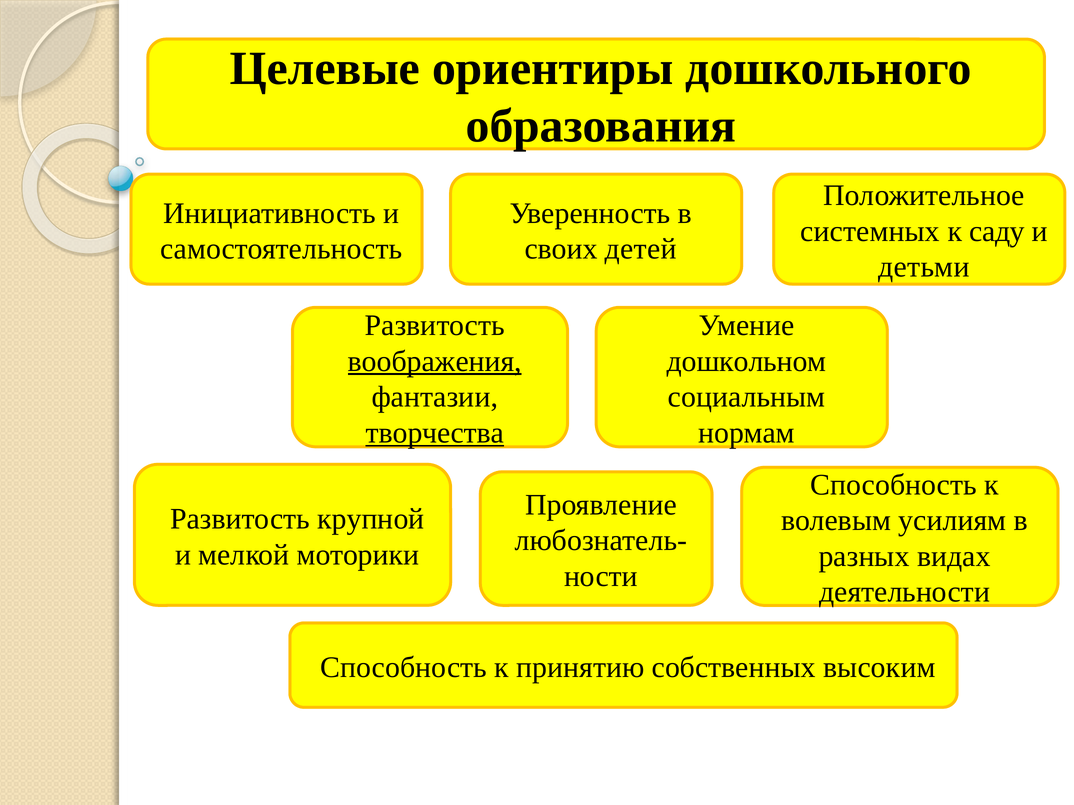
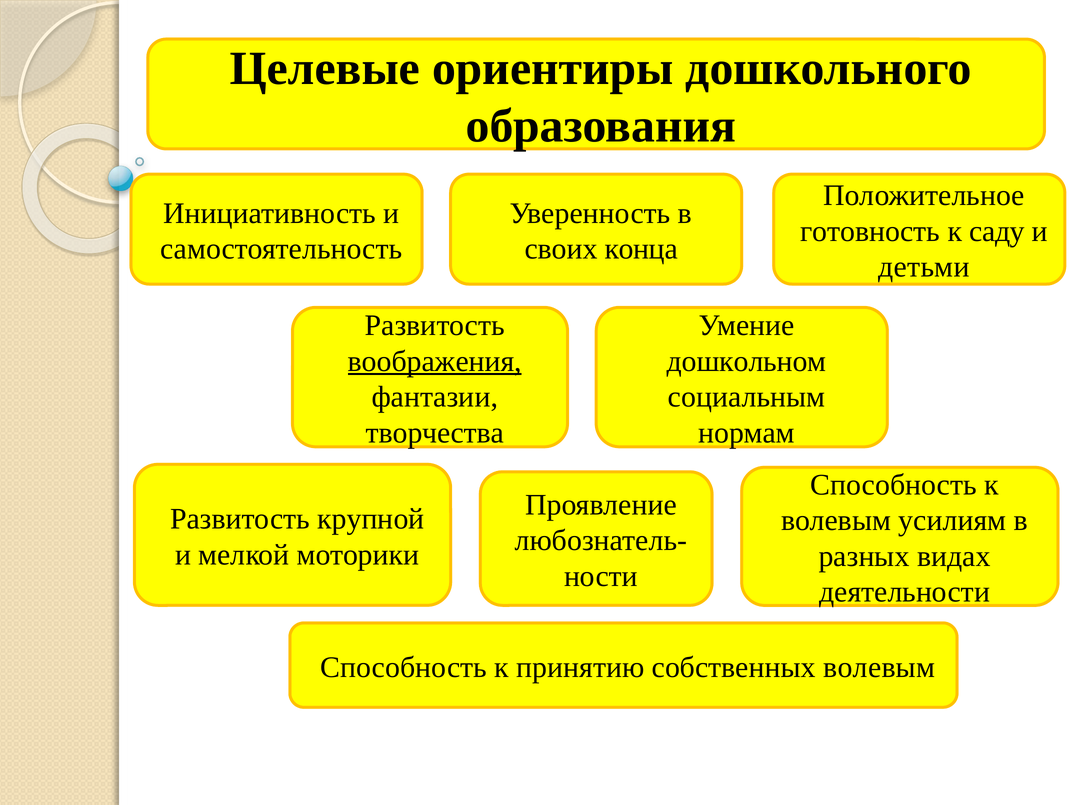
системных: системных -> готовность
детей: детей -> конца
творчества underline: present -> none
собственных высоким: высоким -> волевым
